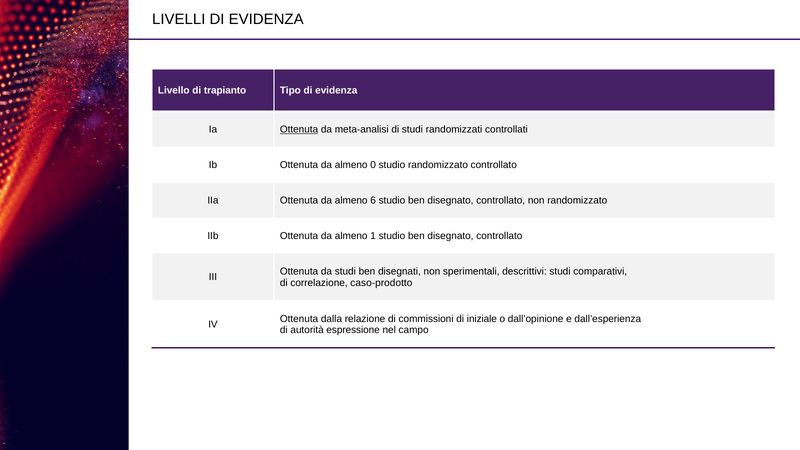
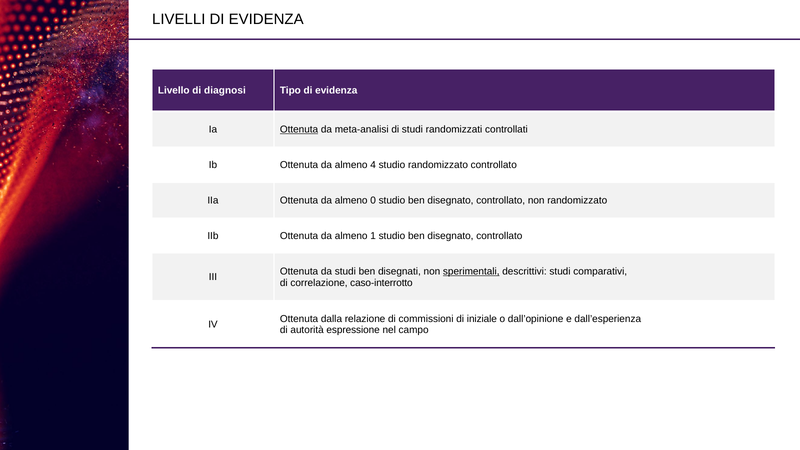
trapianto: trapianto -> diagnosi
0: 0 -> 4
6: 6 -> 0
sperimentali underline: none -> present
caso-prodotto: caso-prodotto -> caso-interrotto
